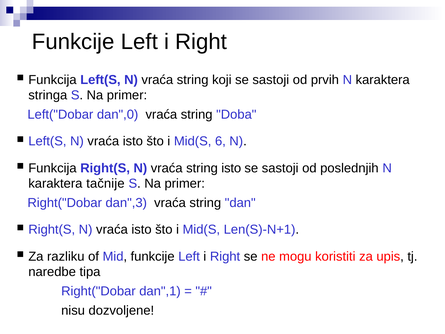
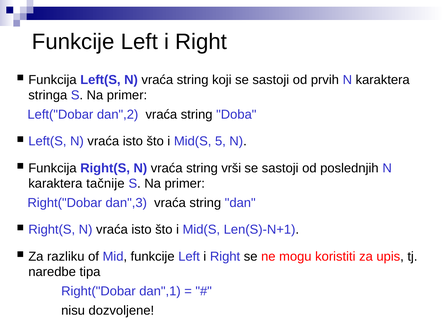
dan",0: dan",0 -> dan",2
6: 6 -> 5
string isto: isto -> vrši
